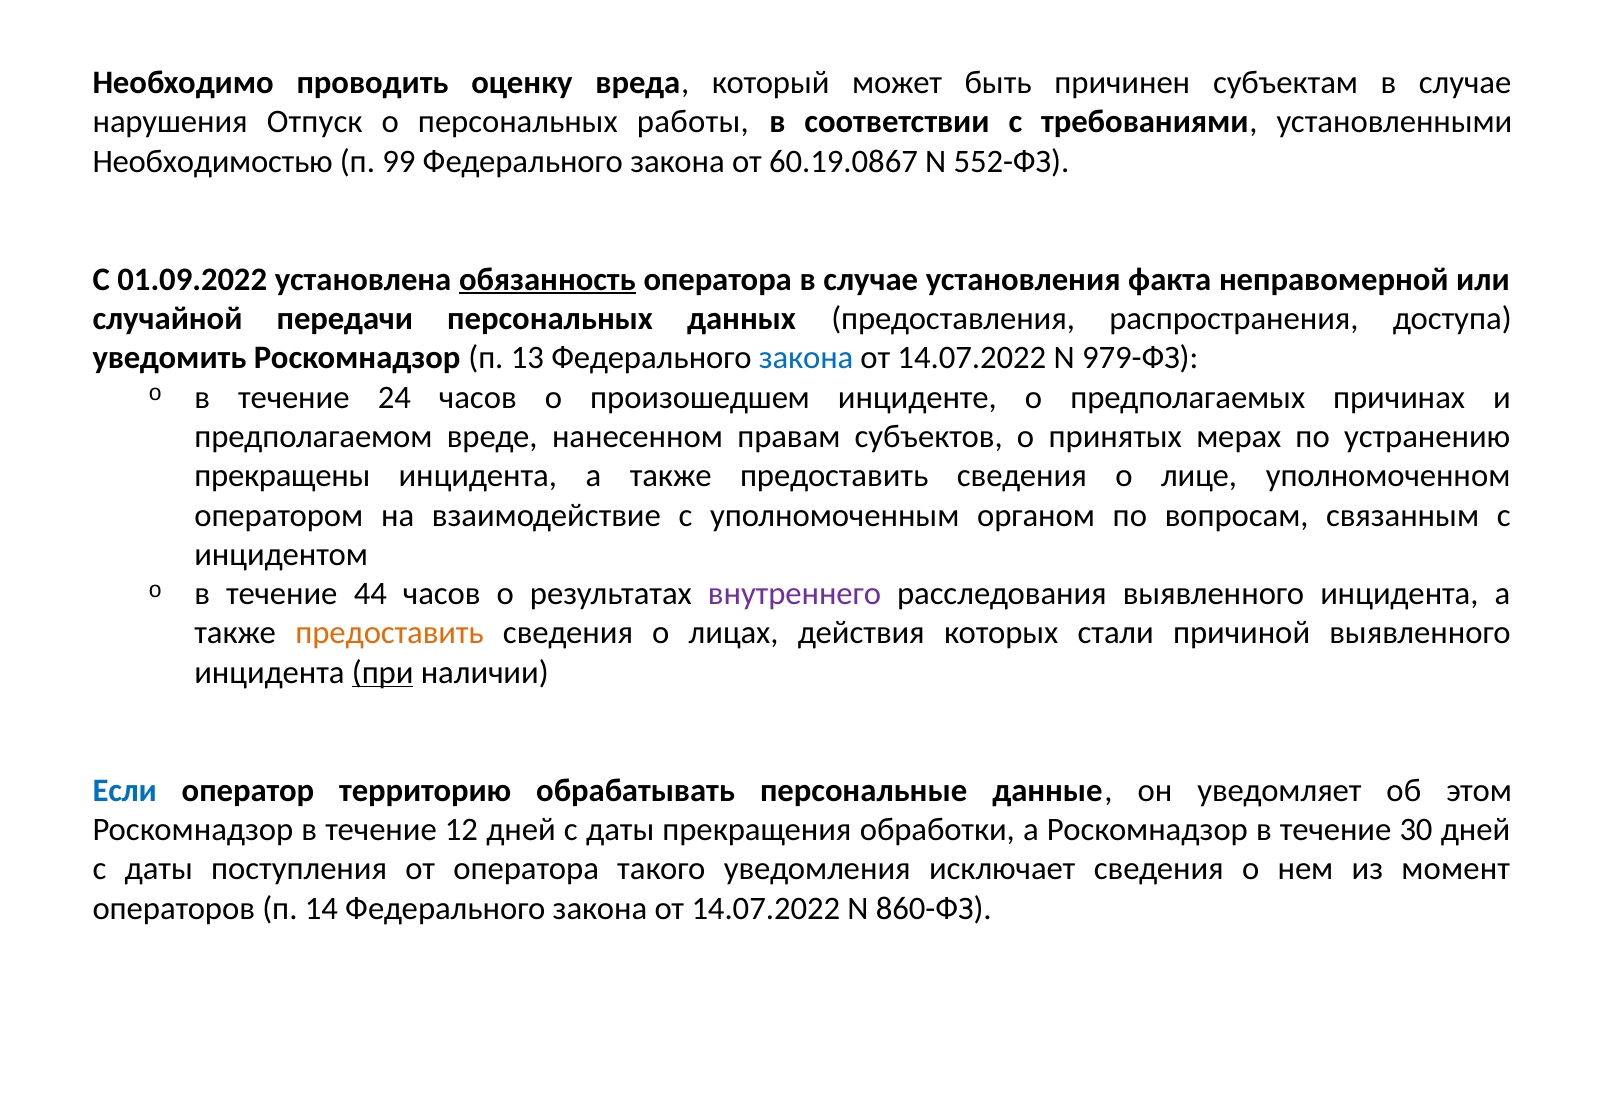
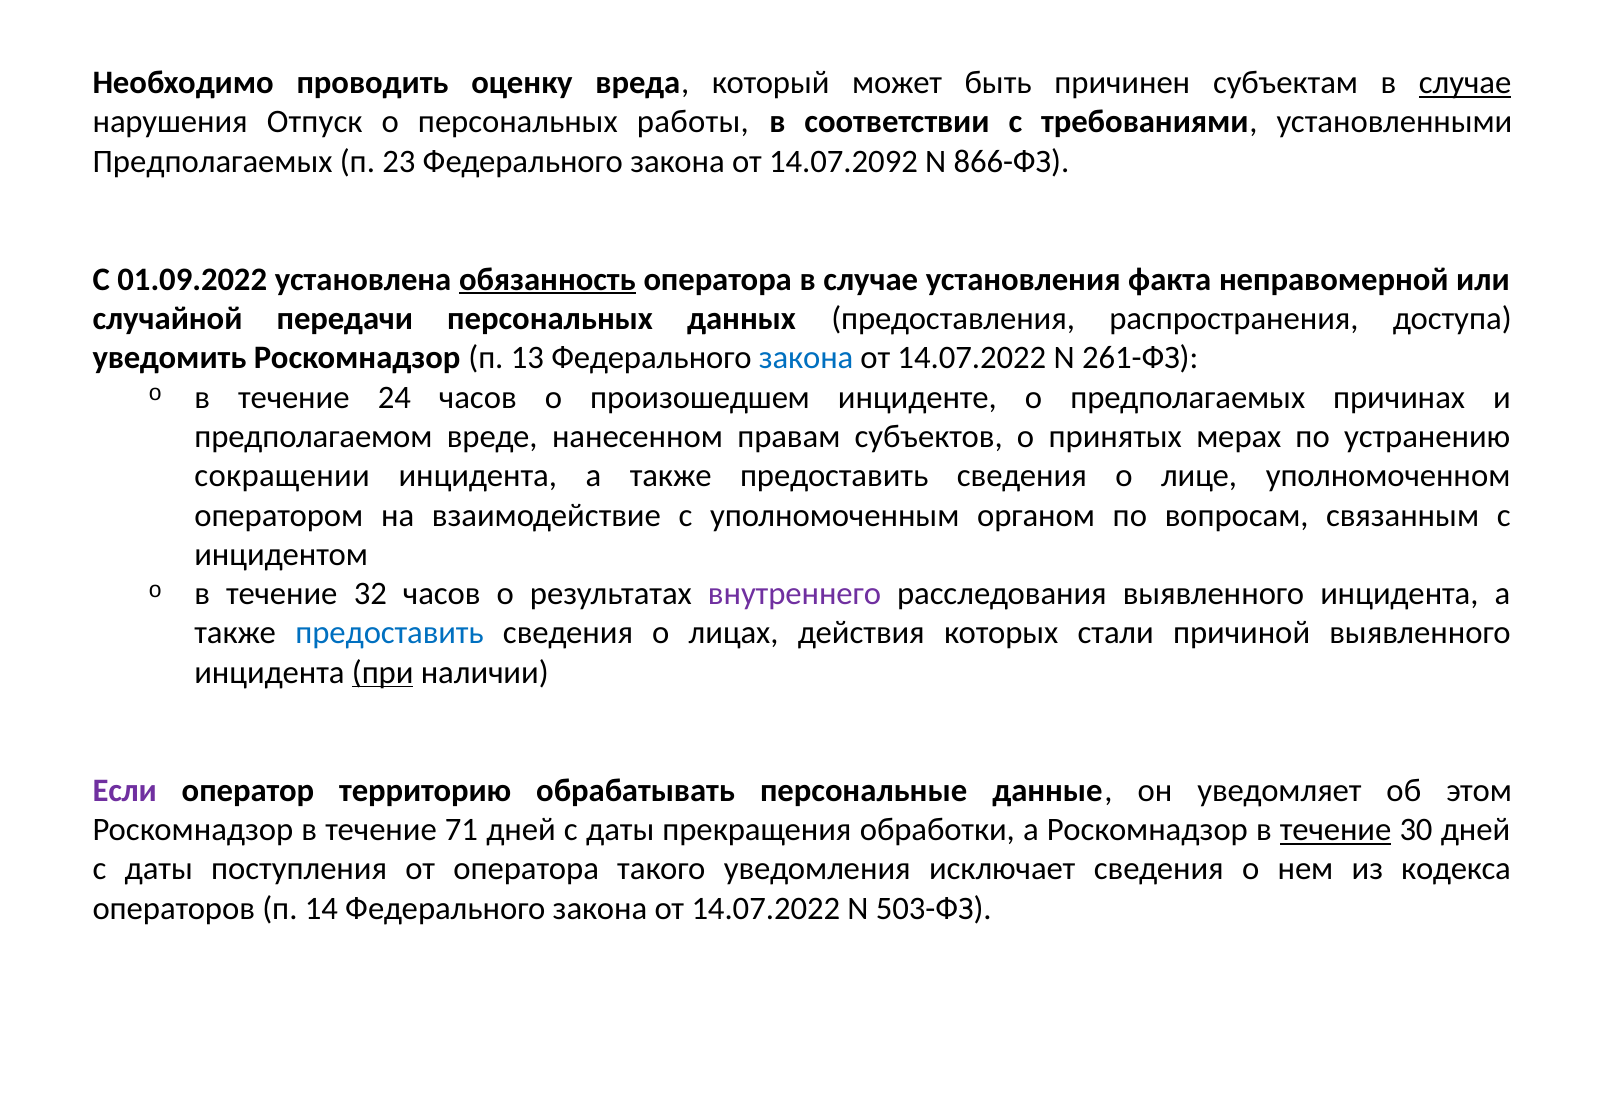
случае at (1465, 83) underline: none -> present
Необходимостью at (213, 161): Необходимостью -> Предполагаемых
99: 99 -> 23
60.19.0867: 60.19.0867 -> 14.07.2092
552-ФЗ: 552-ФЗ -> 866-ФЗ
979-ФЗ: 979-ФЗ -> 261-ФЗ
прекращены: прекращены -> сокращении
44: 44 -> 32
предоставить at (390, 633) colour: orange -> blue
Если colour: blue -> purple
12: 12 -> 71
течение at (1336, 829) underline: none -> present
момент: момент -> кодекса
860-ФЗ: 860-ФЗ -> 503-ФЗ
